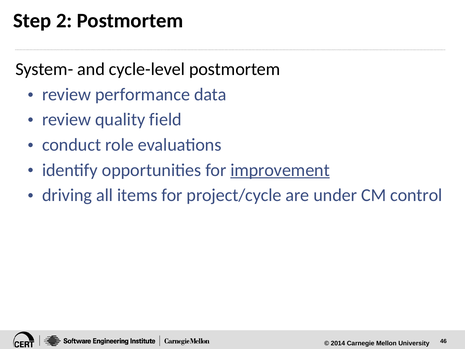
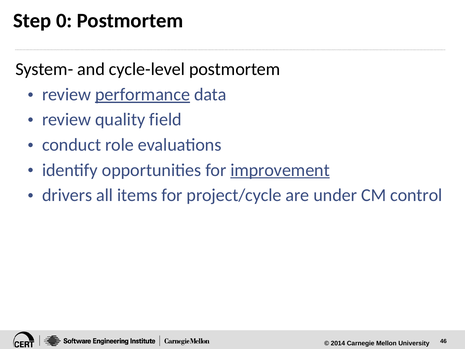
2: 2 -> 0
performance underline: none -> present
driving: driving -> drivers
